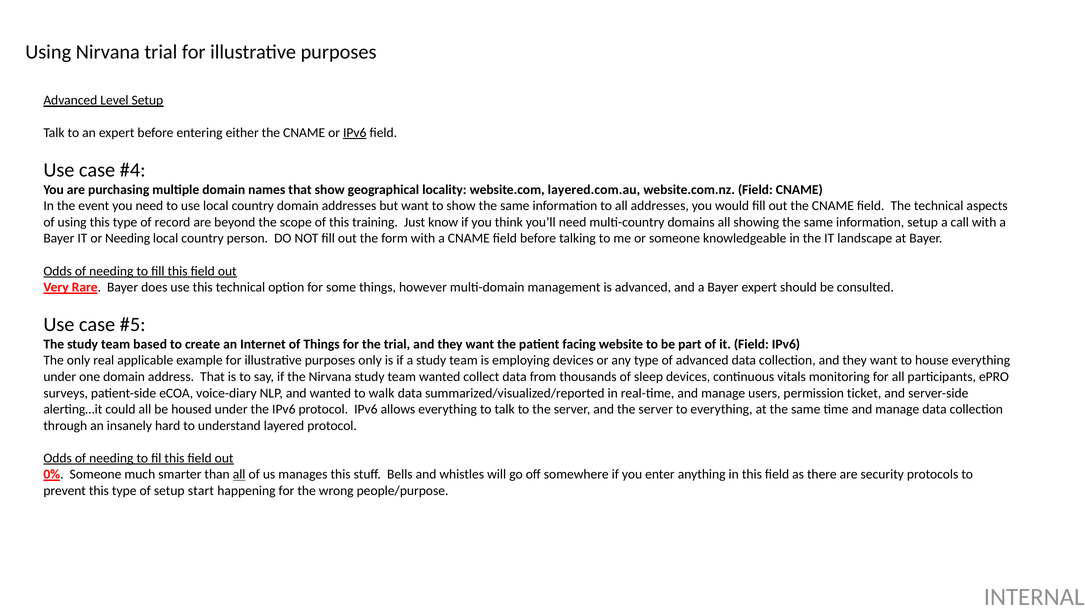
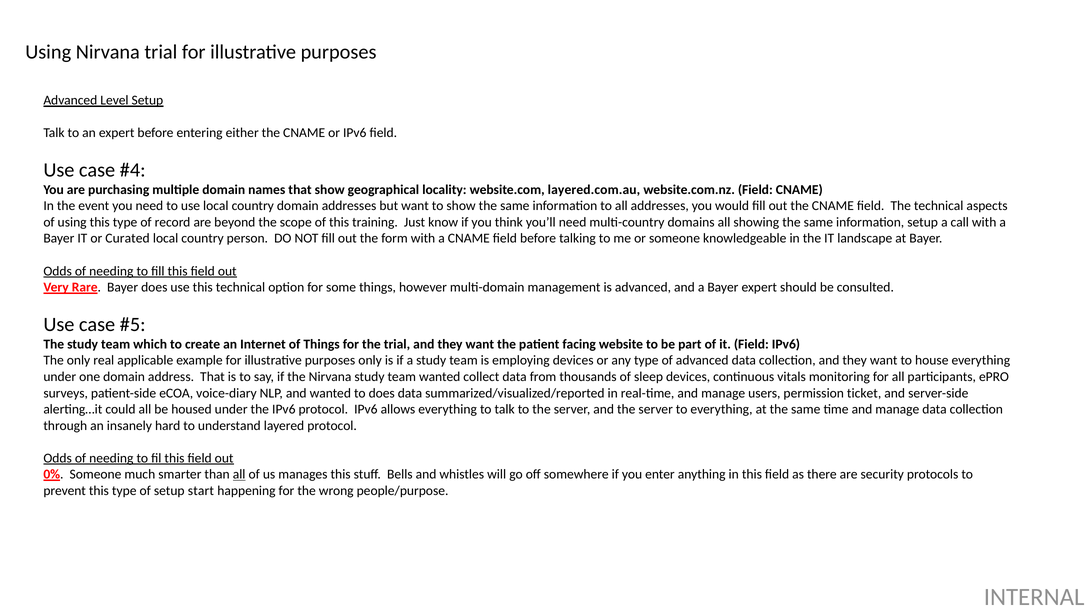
IPv6 at (355, 133) underline: present -> none
or Needing: Needing -> Curated
based: based -> which
to walk: walk -> does
